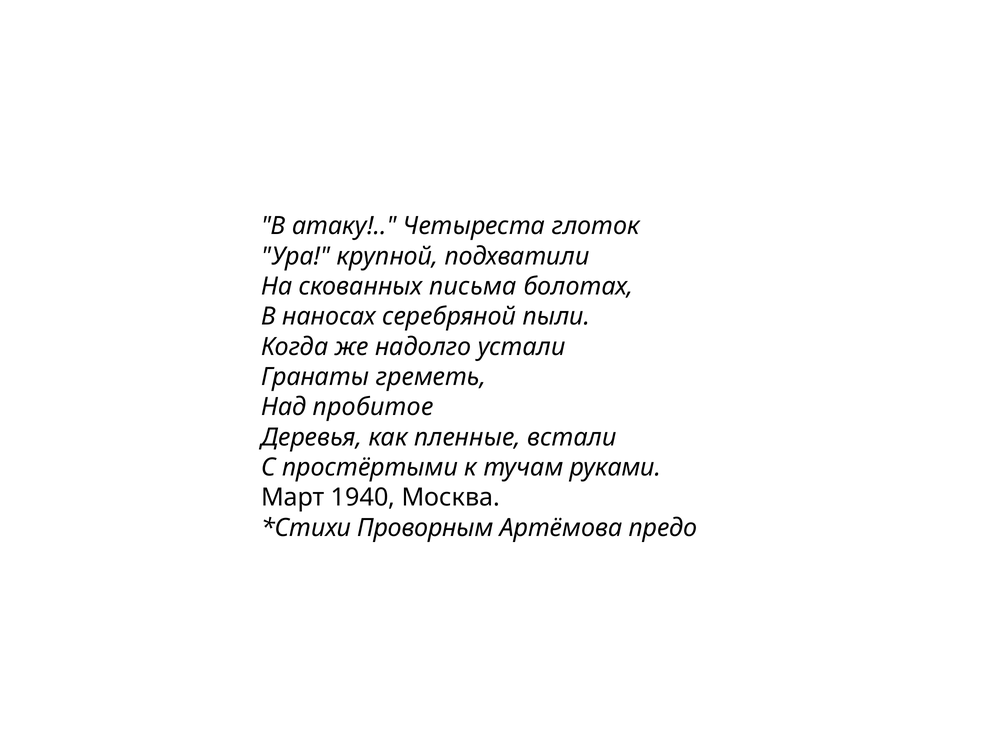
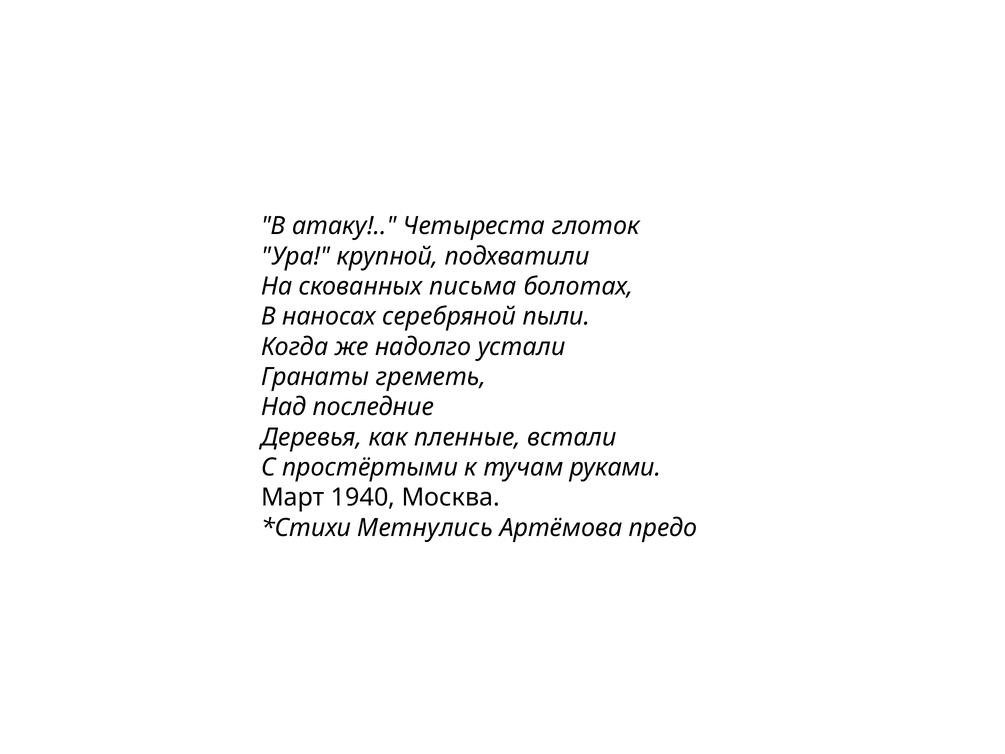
пробитое: пробитое -> последние
Проворным: Проворным -> Метнулись
